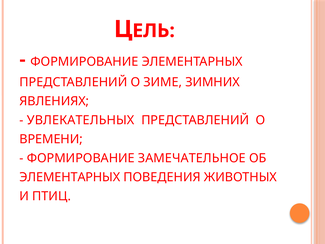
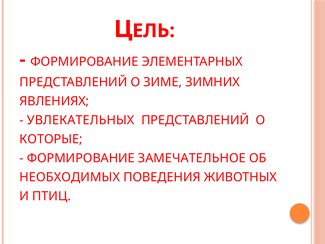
ВРЕМЕНИ: ВРЕМЕНИ -> КОТОРЫЕ
ЭЛЕМЕНТАРНЫХ at (70, 177): ЭЛЕМЕНТАРНЫХ -> НЕОБХОДИМЫХ
